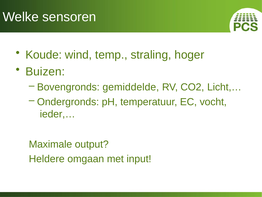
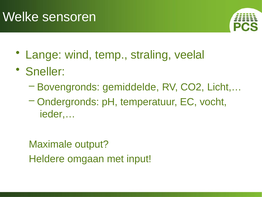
Koude: Koude -> Lange
hoger: hoger -> veelal
Buizen: Buizen -> Sneller
